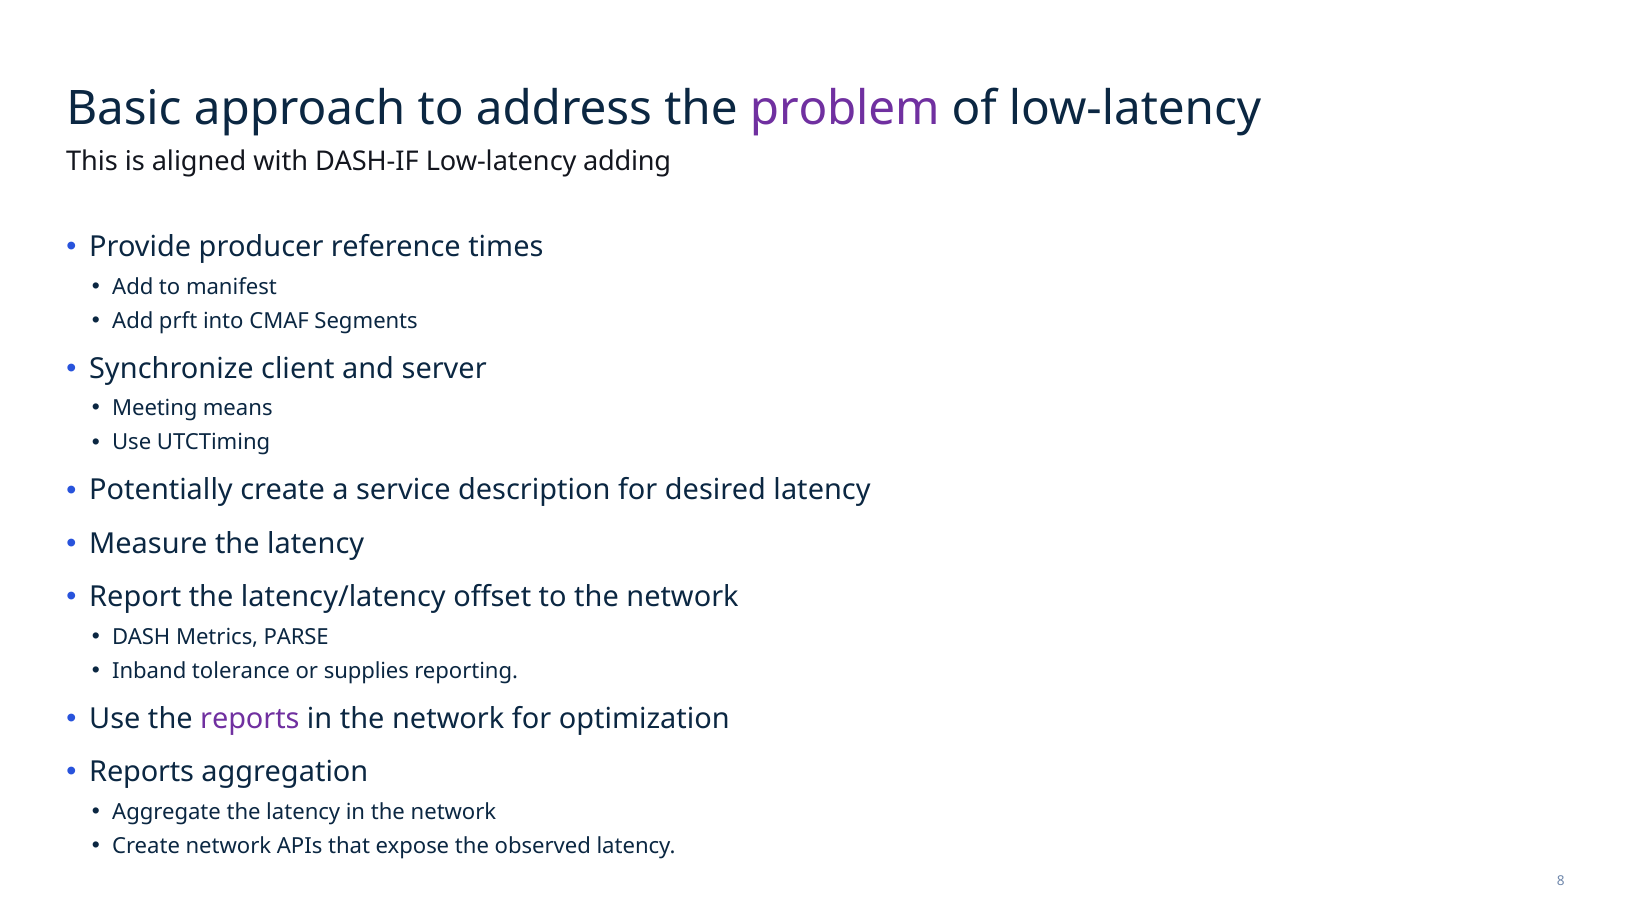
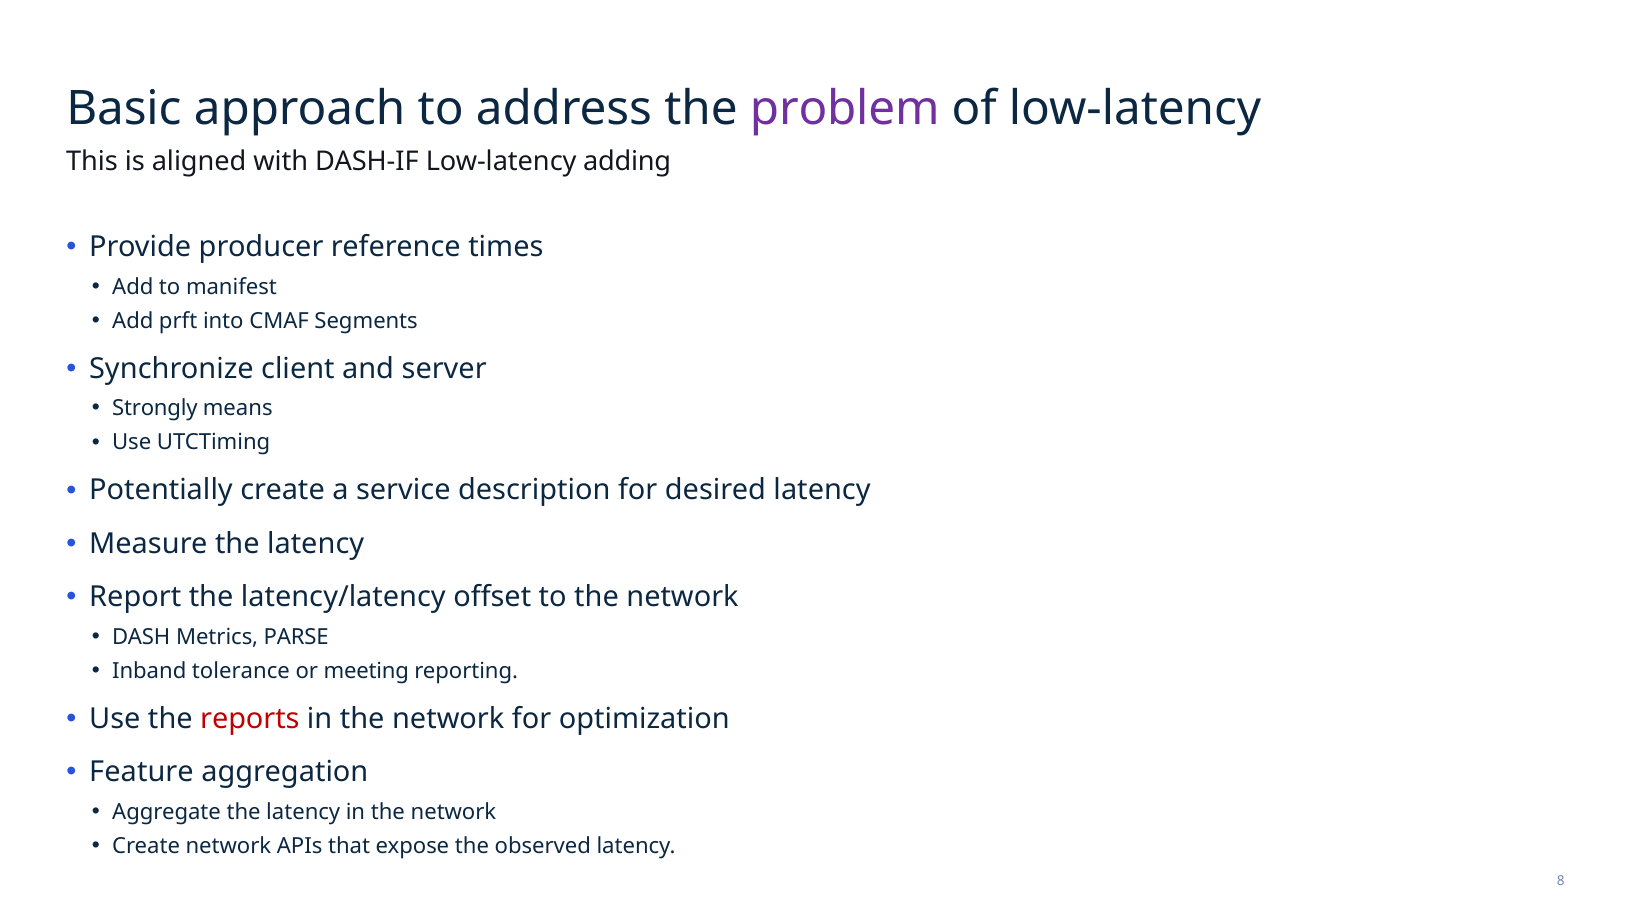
Meeting: Meeting -> Strongly
supplies: supplies -> meeting
reports at (250, 719) colour: purple -> red
Reports at (142, 772): Reports -> Feature
